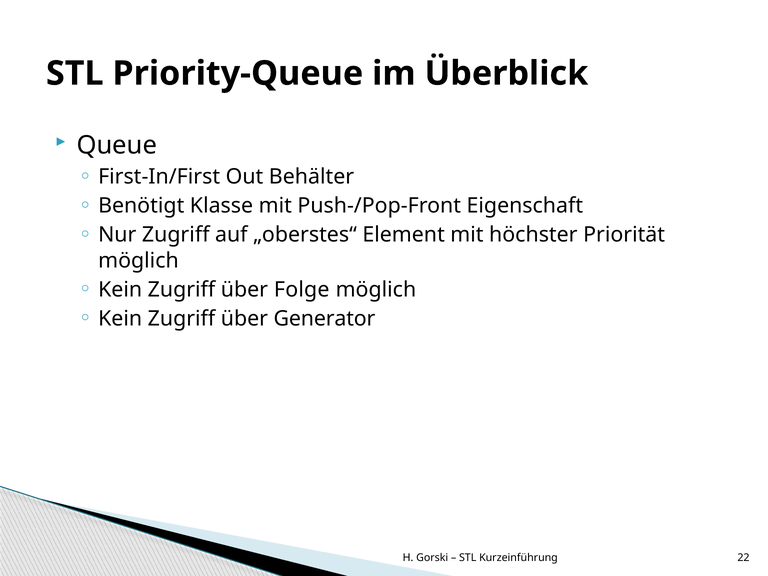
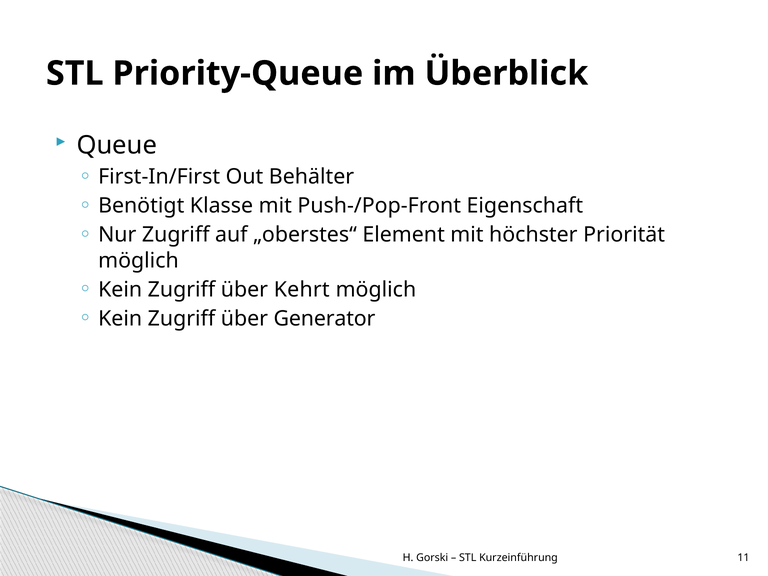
Folge: Folge -> Kehrt
22: 22 -> 11
